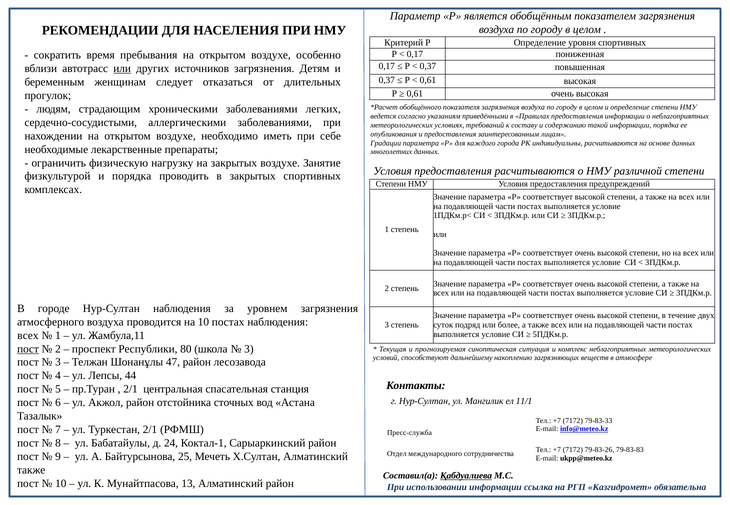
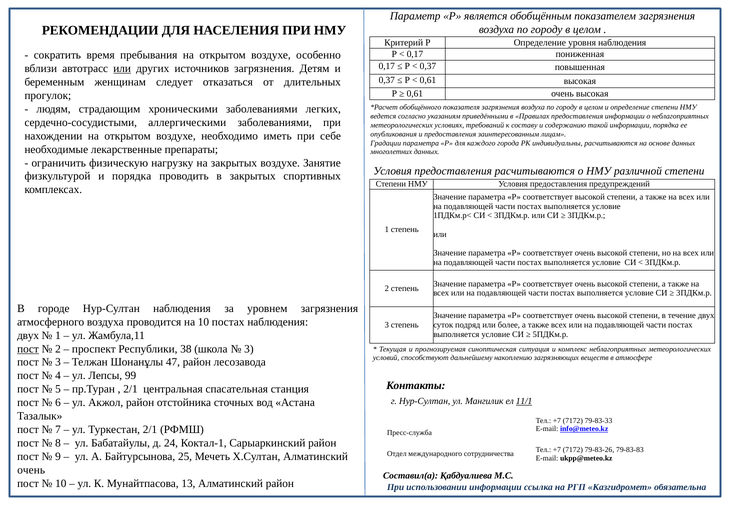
уровня спортивных: спортивных -> наблюдения
всех at (28, 336): всех -> двух
80: 80 -> 38
44: 44 -> 99
11/1 underline: none -> present
также at (31, 470): также -> очень
Қабдуалиева underline: present -> none
